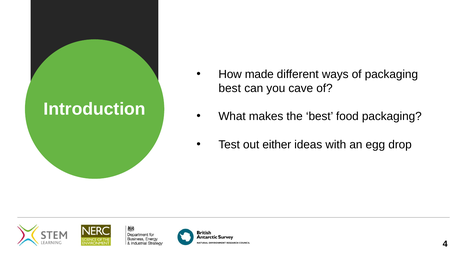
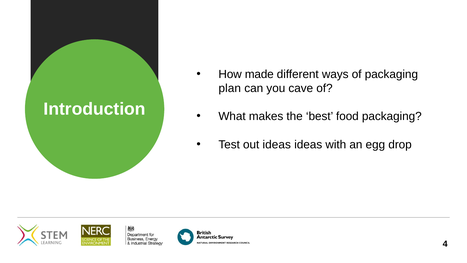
best at (230, 88): best -> plan
out either: either -> ideas
